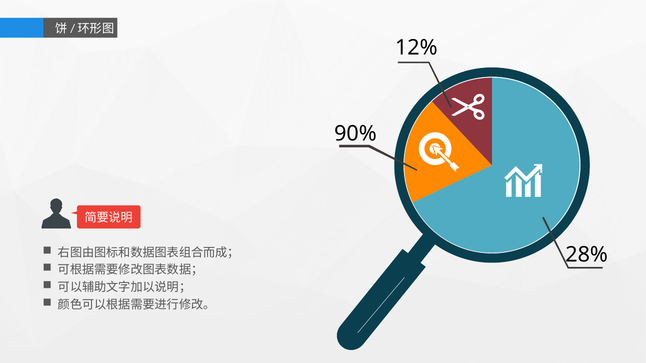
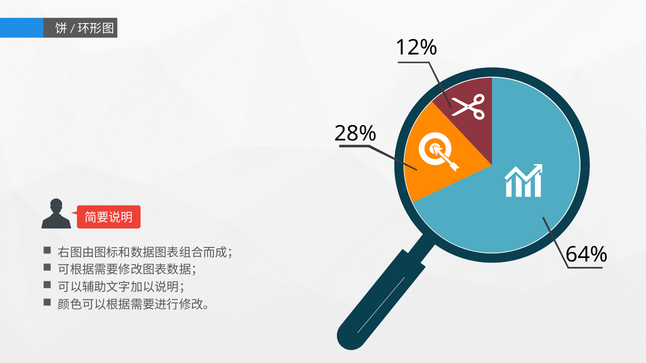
90%: 90% -> 28%
28%: 28% -> 64%
